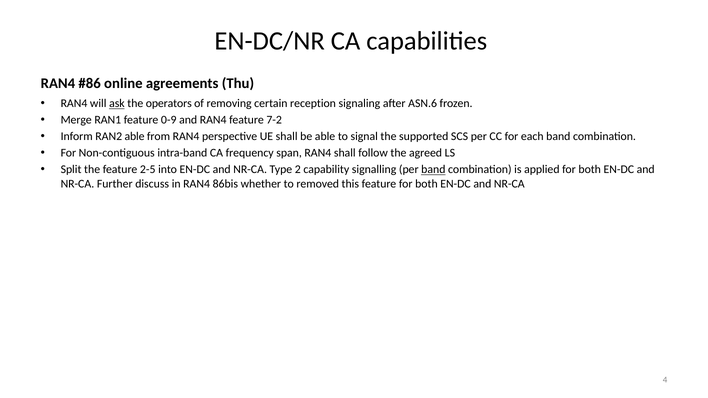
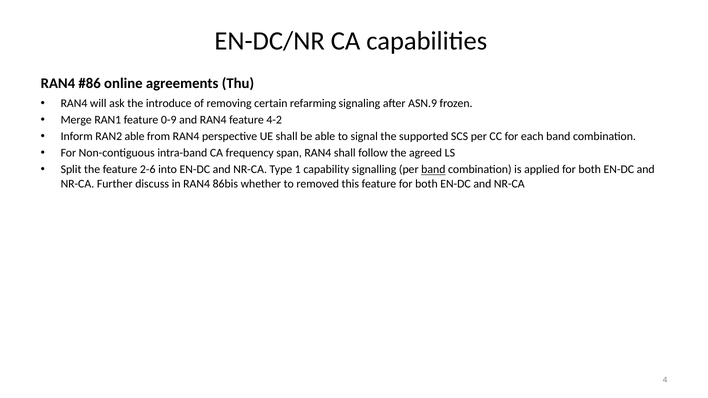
ask underline: present -> none
operators: operators -> introduce
reception: reception -> refarming
ASN.6: ASN.6 -> ASN.9
7-2: 7-2 -> 4-2
2-5: 2-5 -> 2-6
2: 2 -> 1
